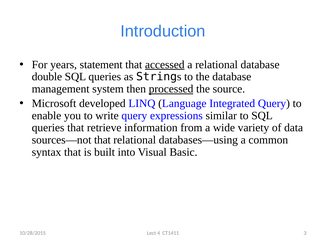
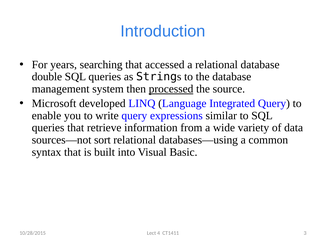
statement: statement -> searching
accessed underline: present -> none
sources—not that: that -> sort
